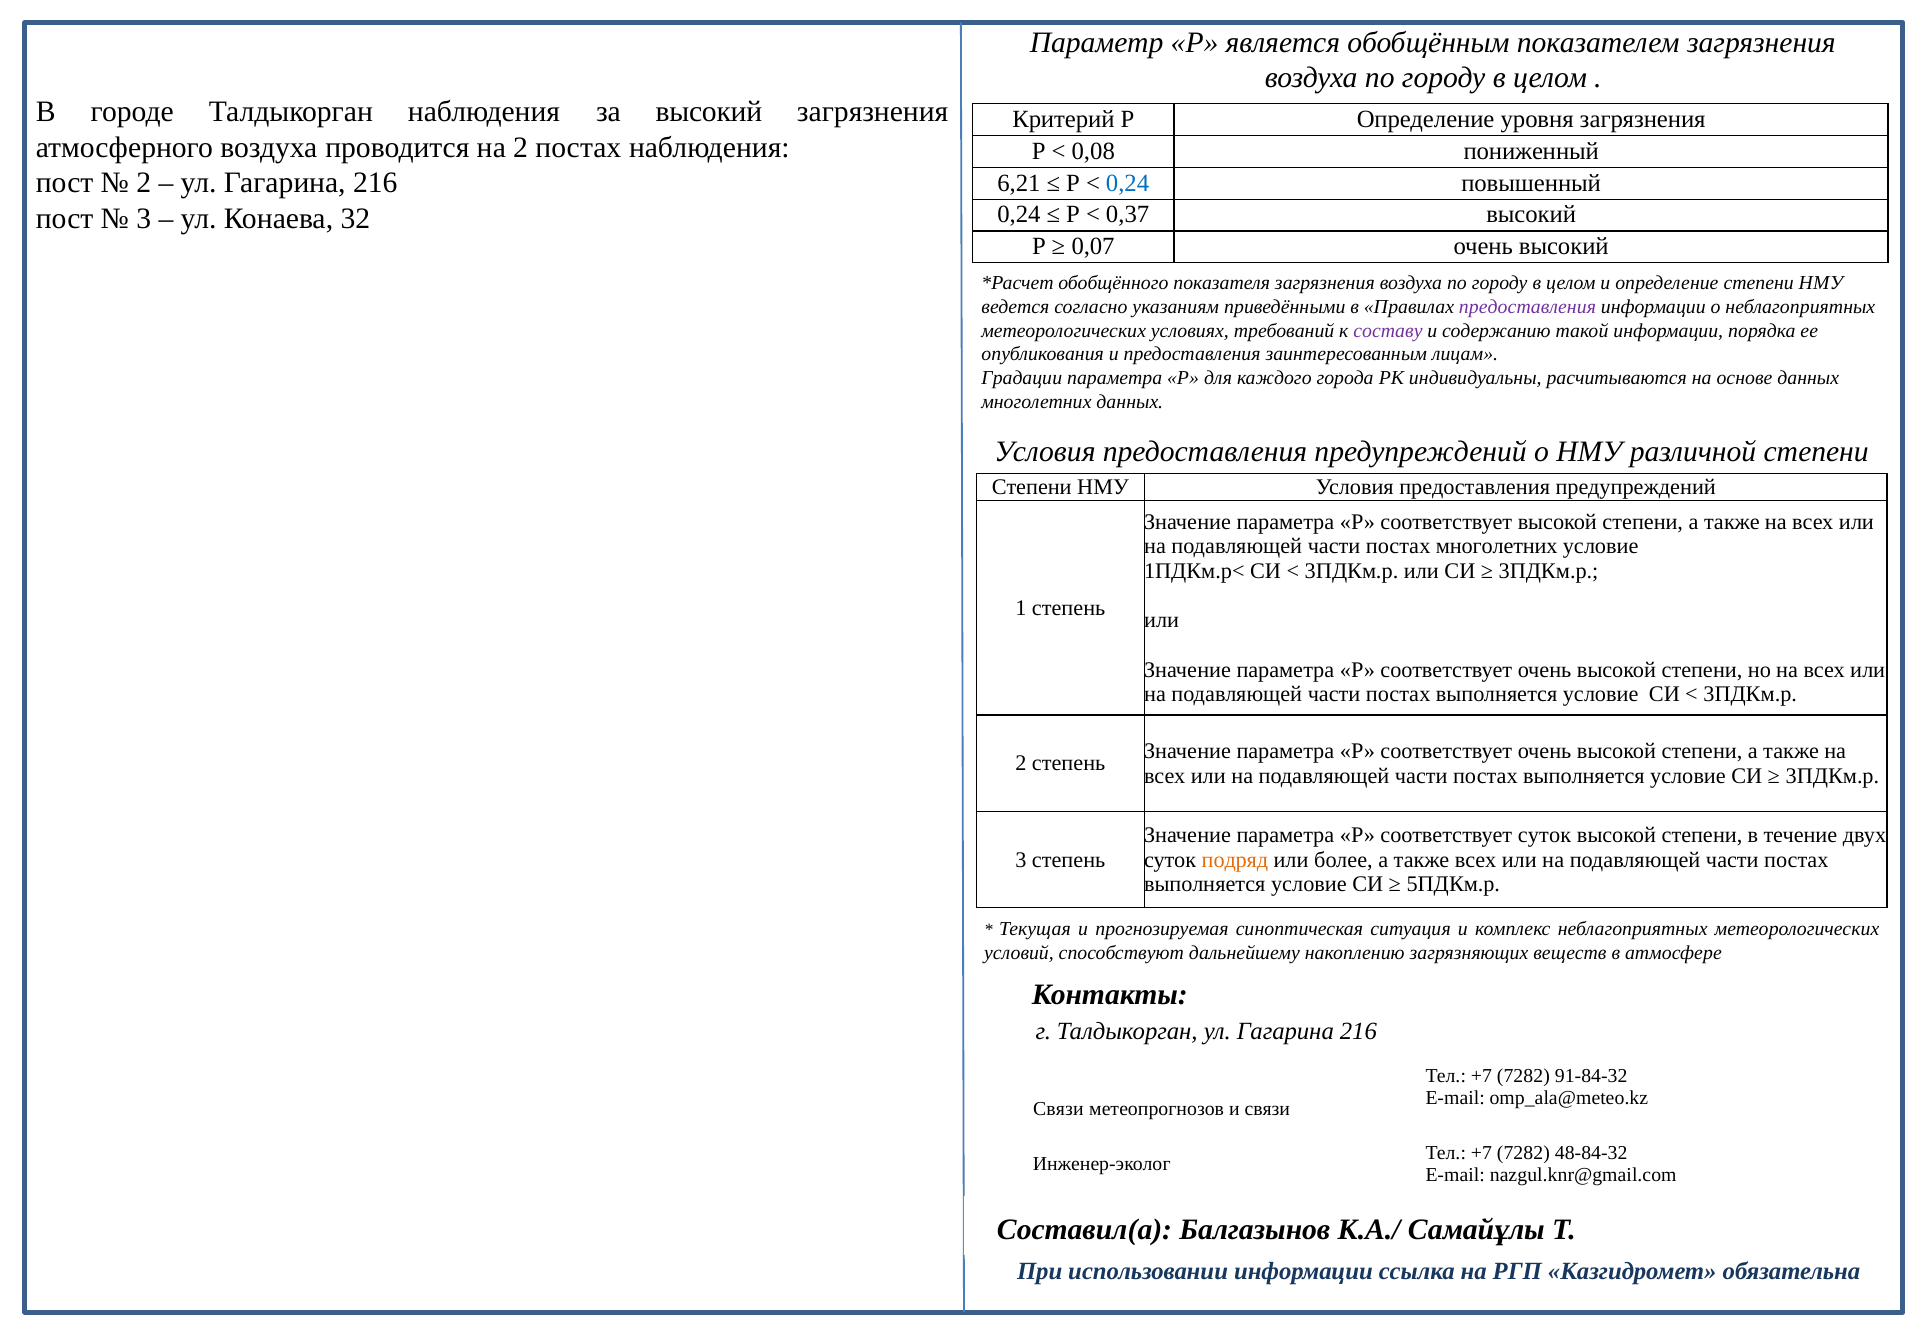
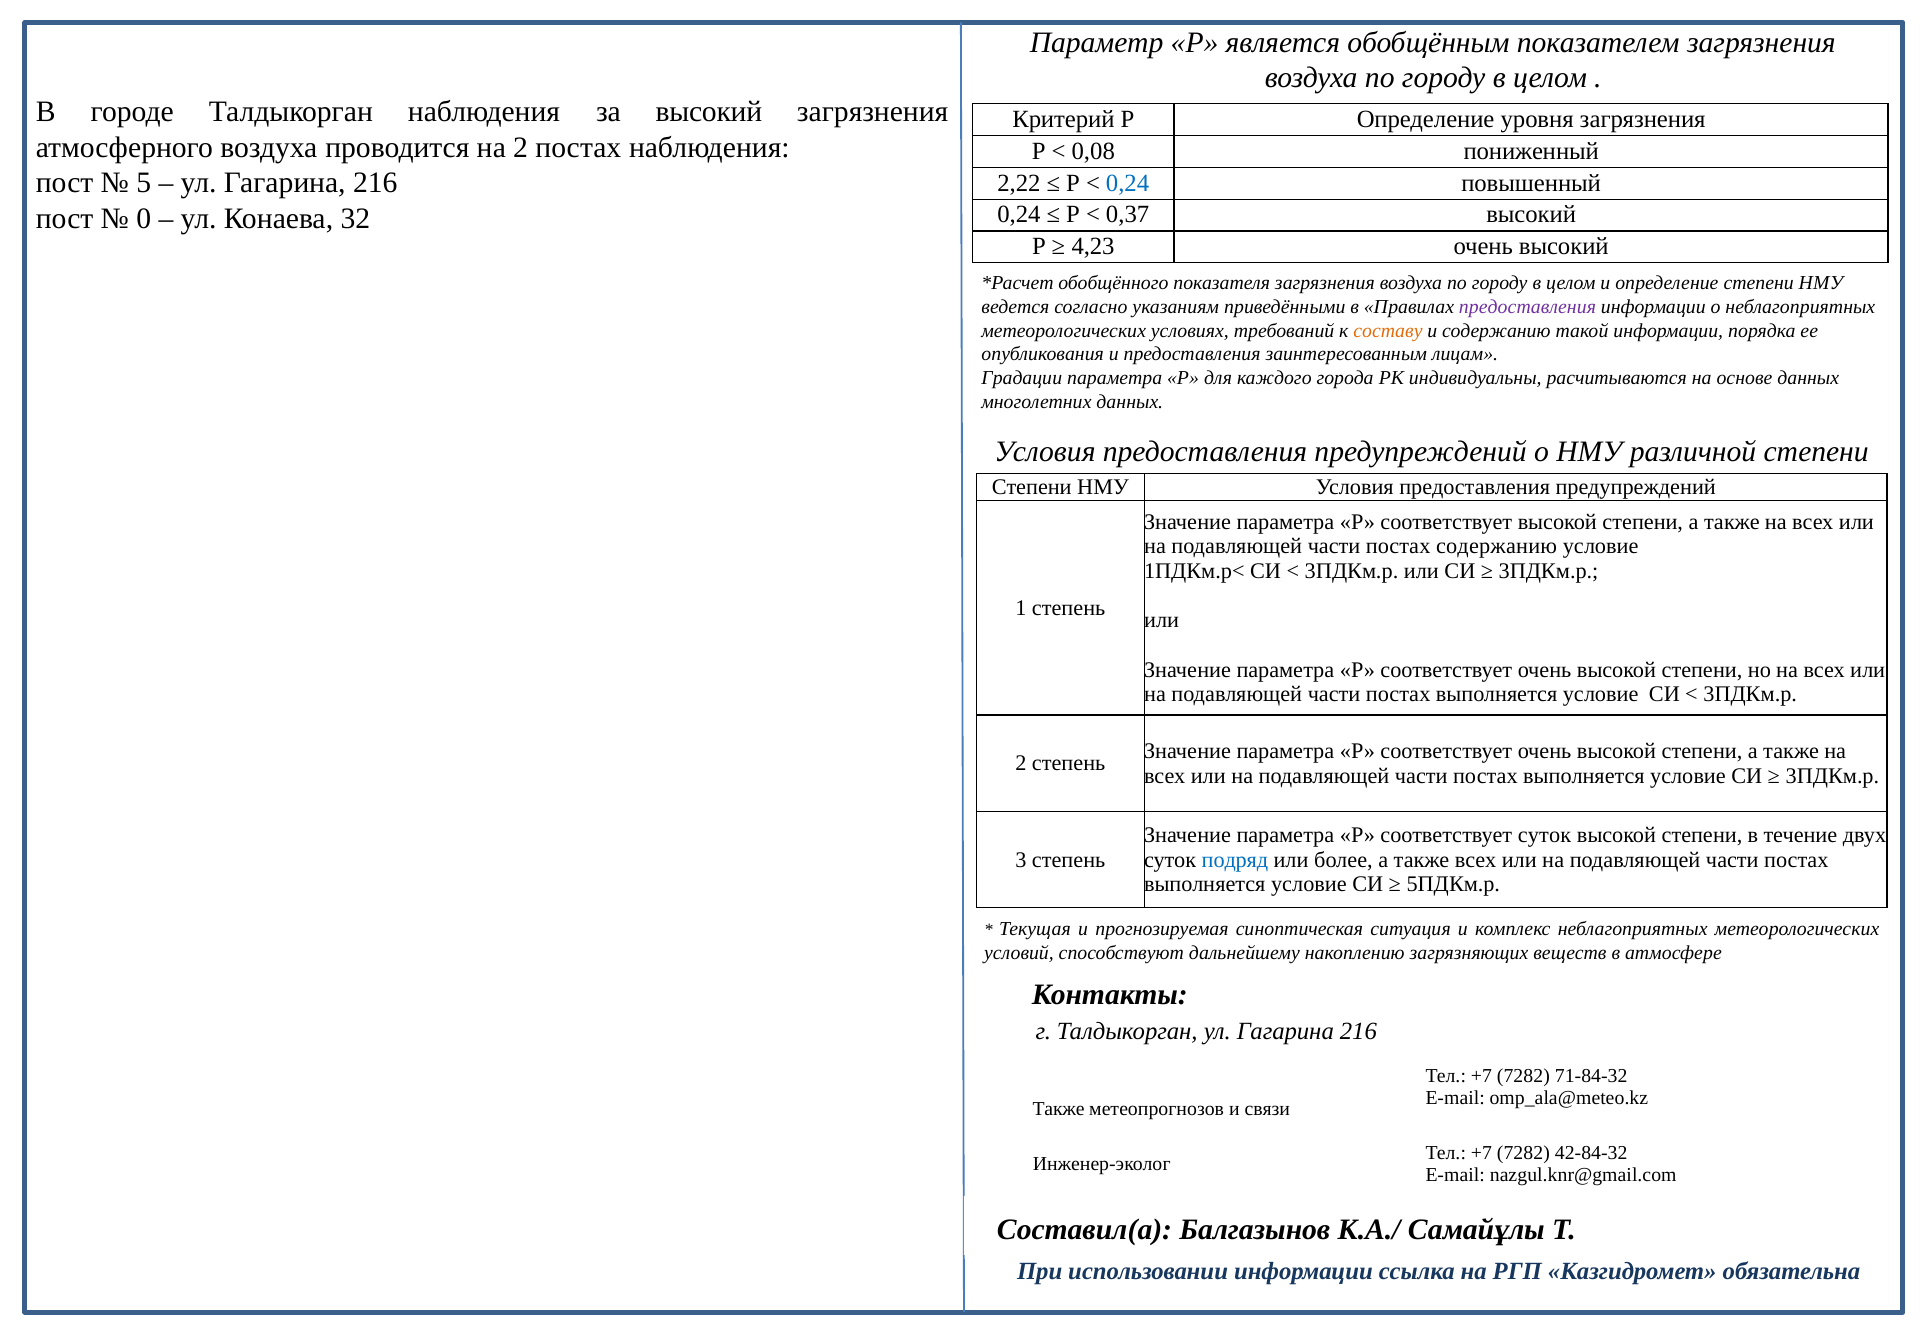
2 at (144, 183): 2 -> 5
6,21: 6,21 -> 2,22
3 at (144, 219): 3 -> 0
0,07: 0,07 -> 4,23
составу colour: purple -> orange
постах многолетних: многолетних -> содержанию
подряд colour: orange -> blue
91-84-32: 91-84-32 -> 71-84-32
Связи at (1058, 1109): Связи -> Также
48-84-32: 48-84-32 -> 42-84-32
